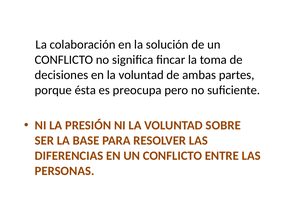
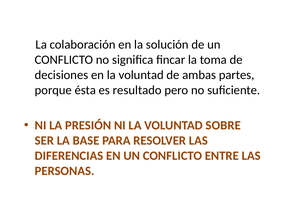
preocupa: preocupa -> resultado
